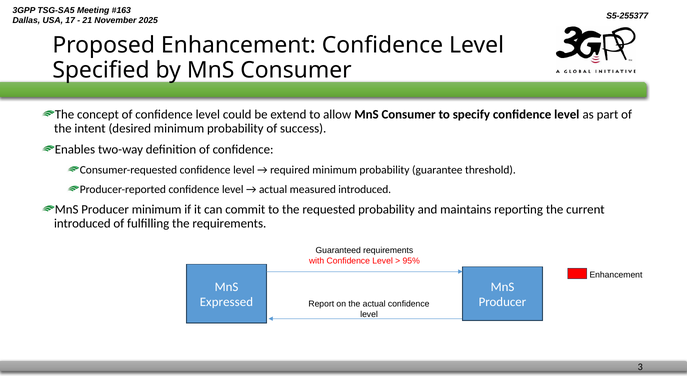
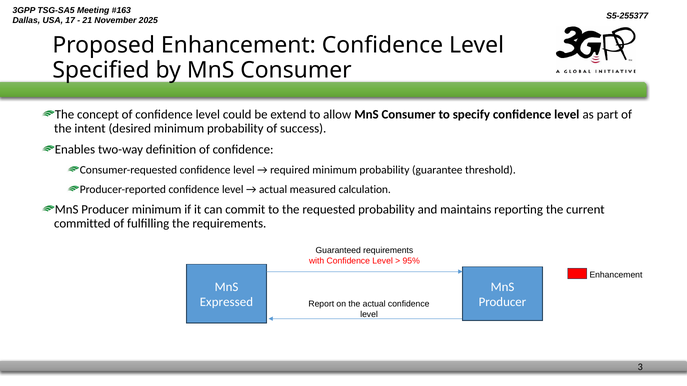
measured introduced: introduced -> calculation
introduced at (82, 224): introduced -> committed
